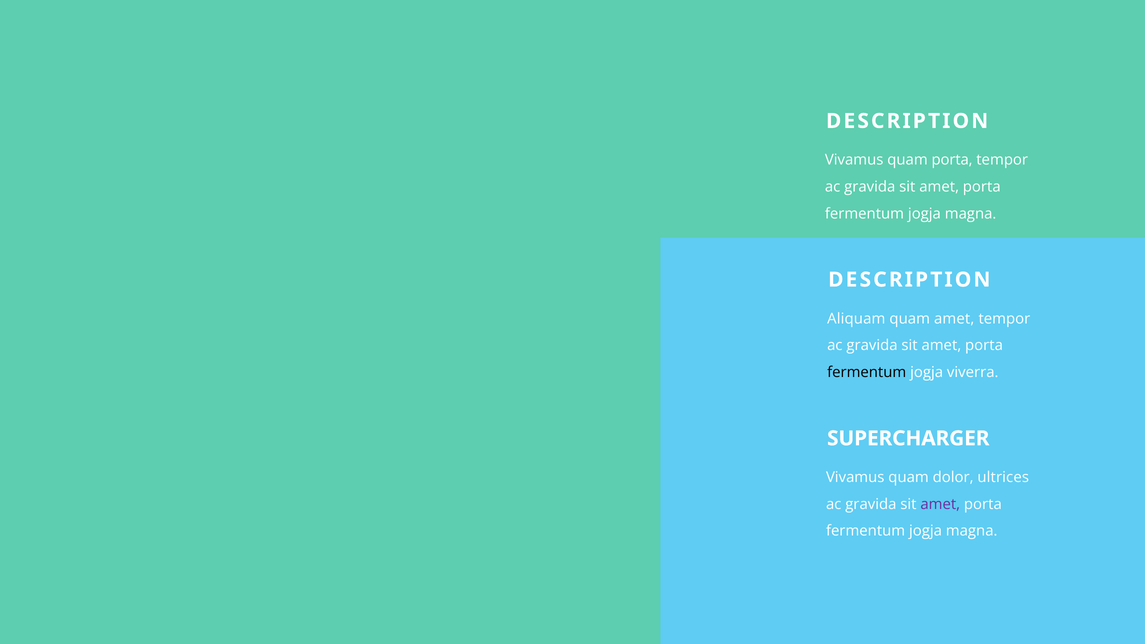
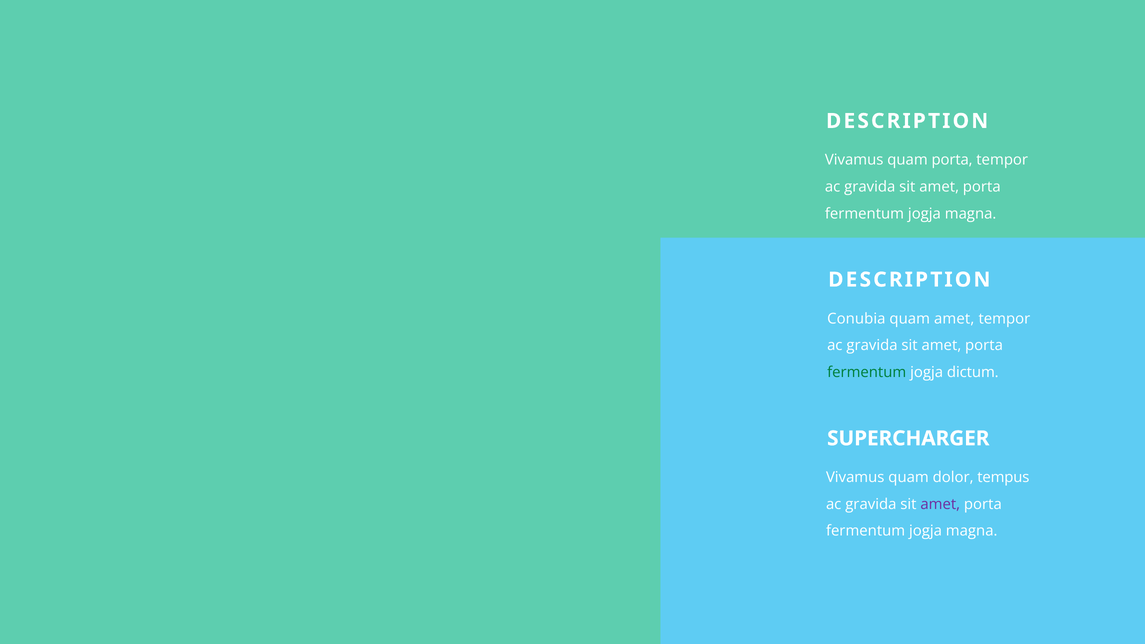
Aliquam: Aliquam -> Conubia
fermentum at (867, 372) colour: black -> green
viverra: viverra -> dictum
ultrices: ultrices -> tempus
